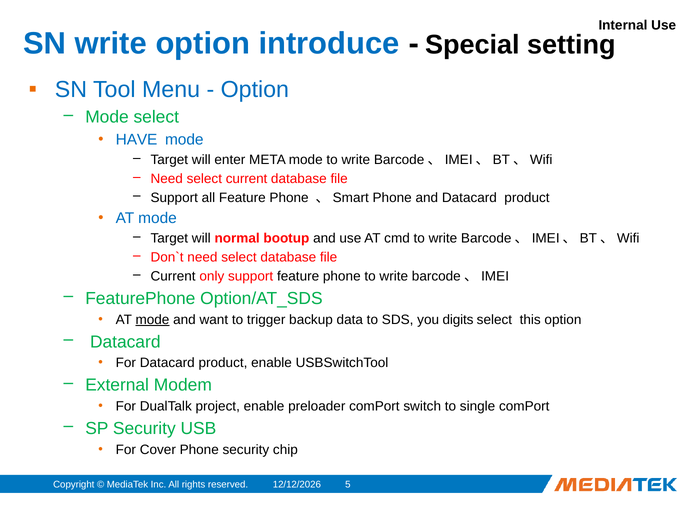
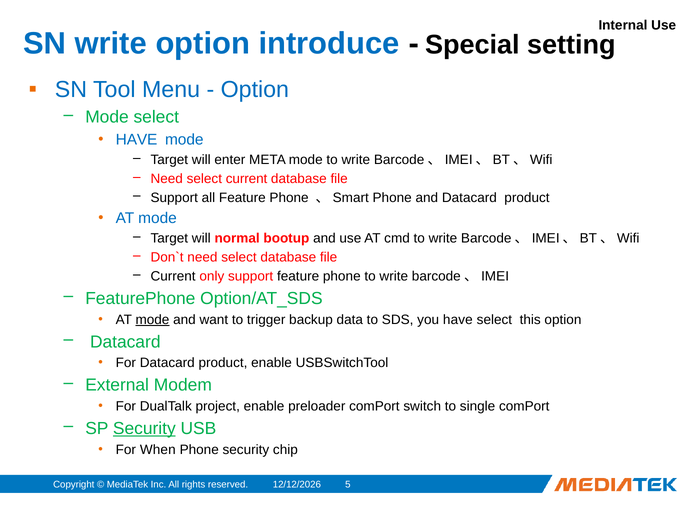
you digits: digits -> have
Security at (144, 429) underline: none -> present
Cover: Cover -> When
